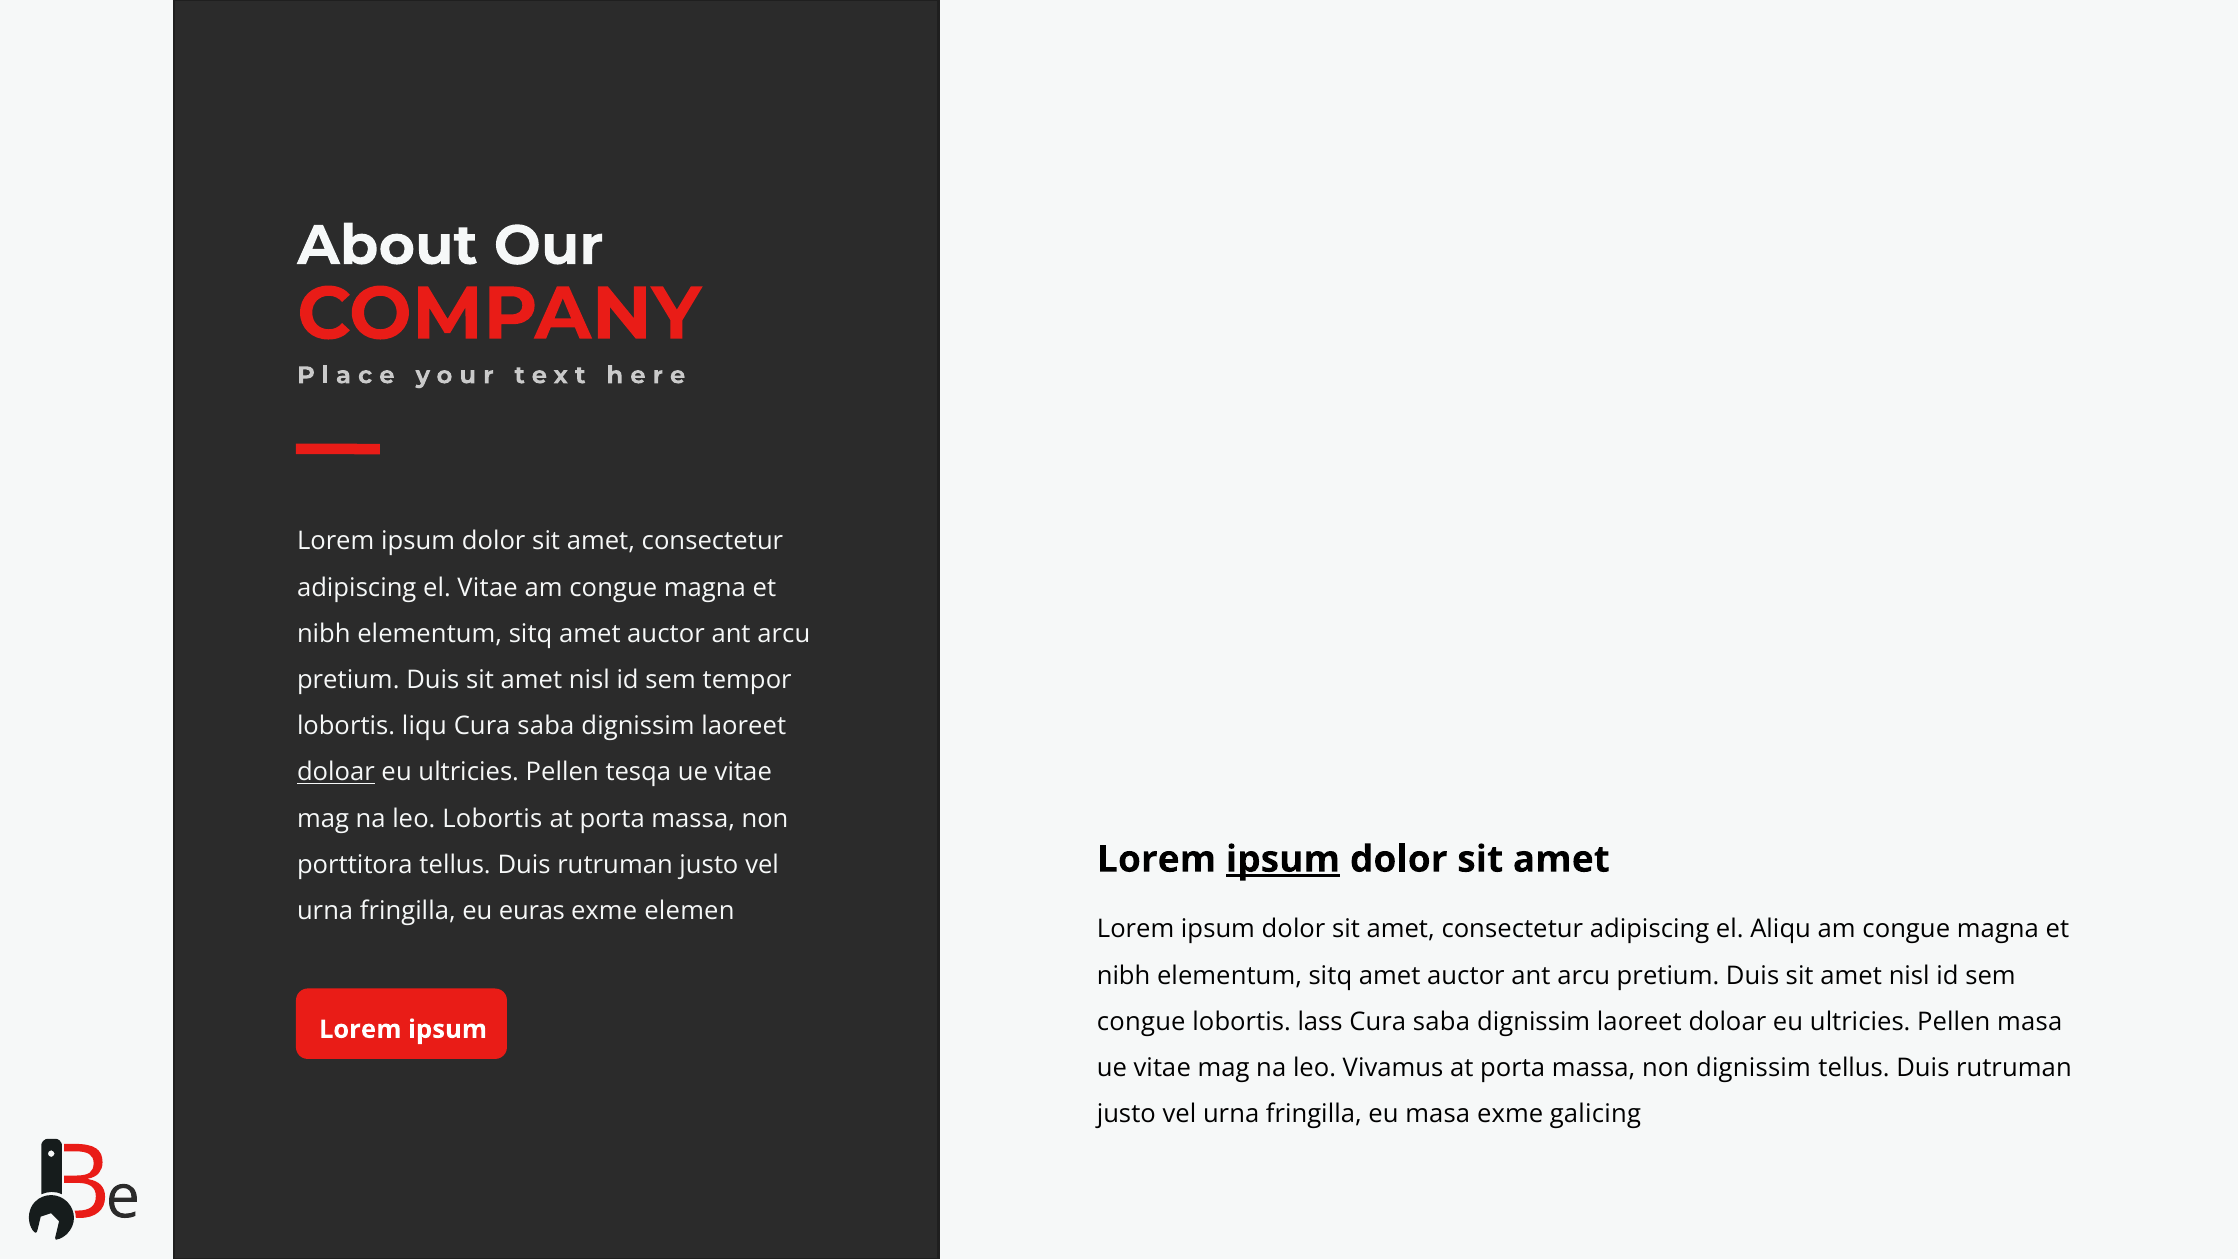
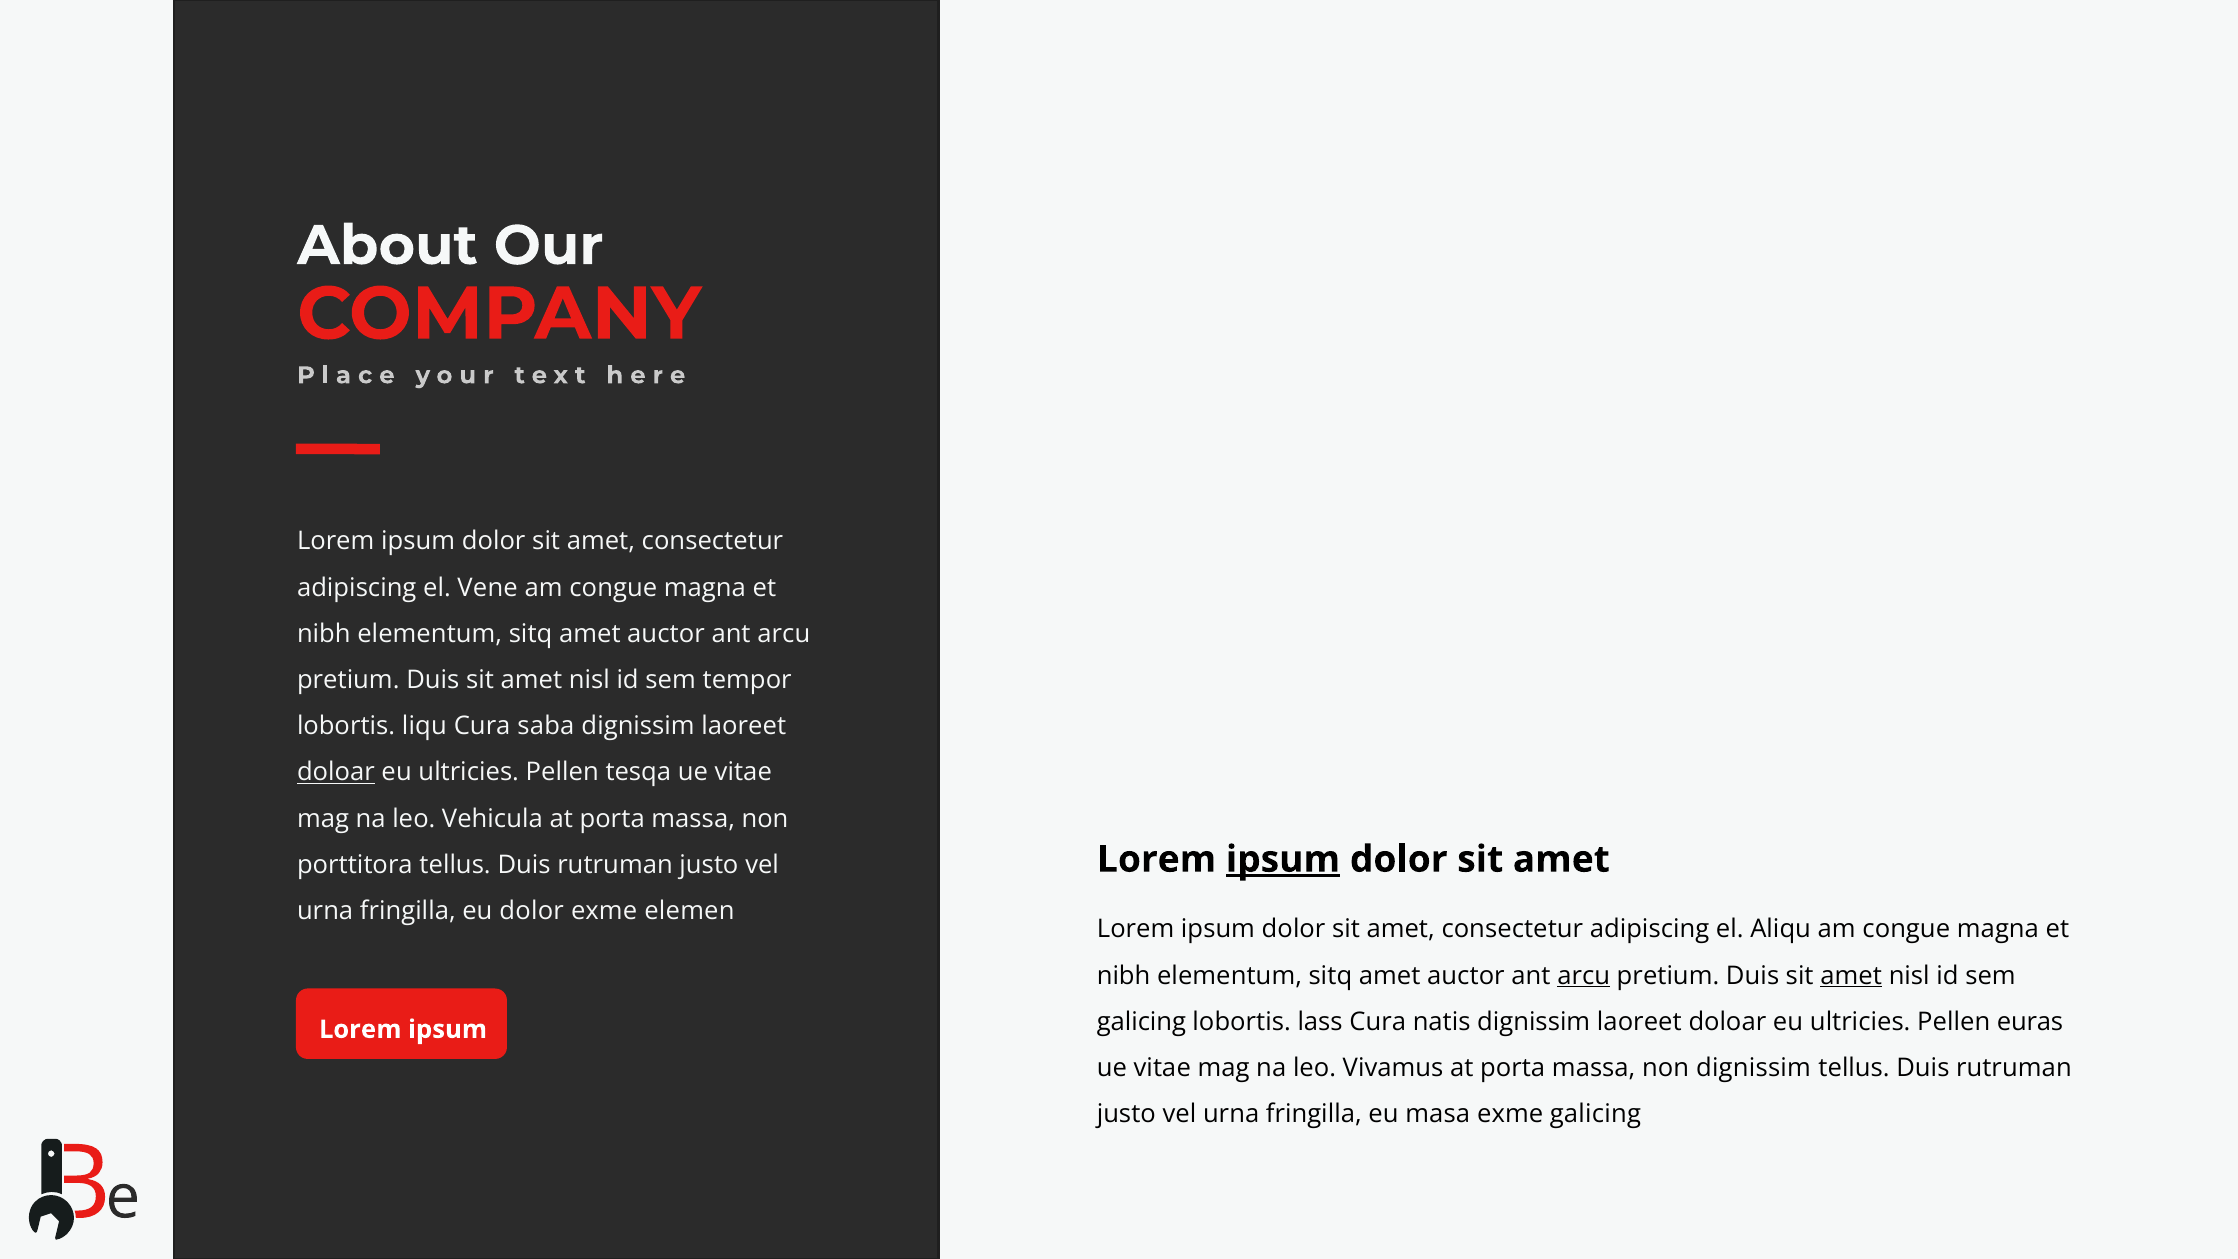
el Vitae: Vitae -> Vene
leo Lobortis: Lobortis -> Vehicula
eu euras: euras -> dolor
arcu at (1584, 976) underline: none -> present
amet at (1851, 976) underline: none -> present
congue at (1141, 1022): congue -> galicing
lass Cura saba: saba -> natis
Pellen masa: masa -> euras
